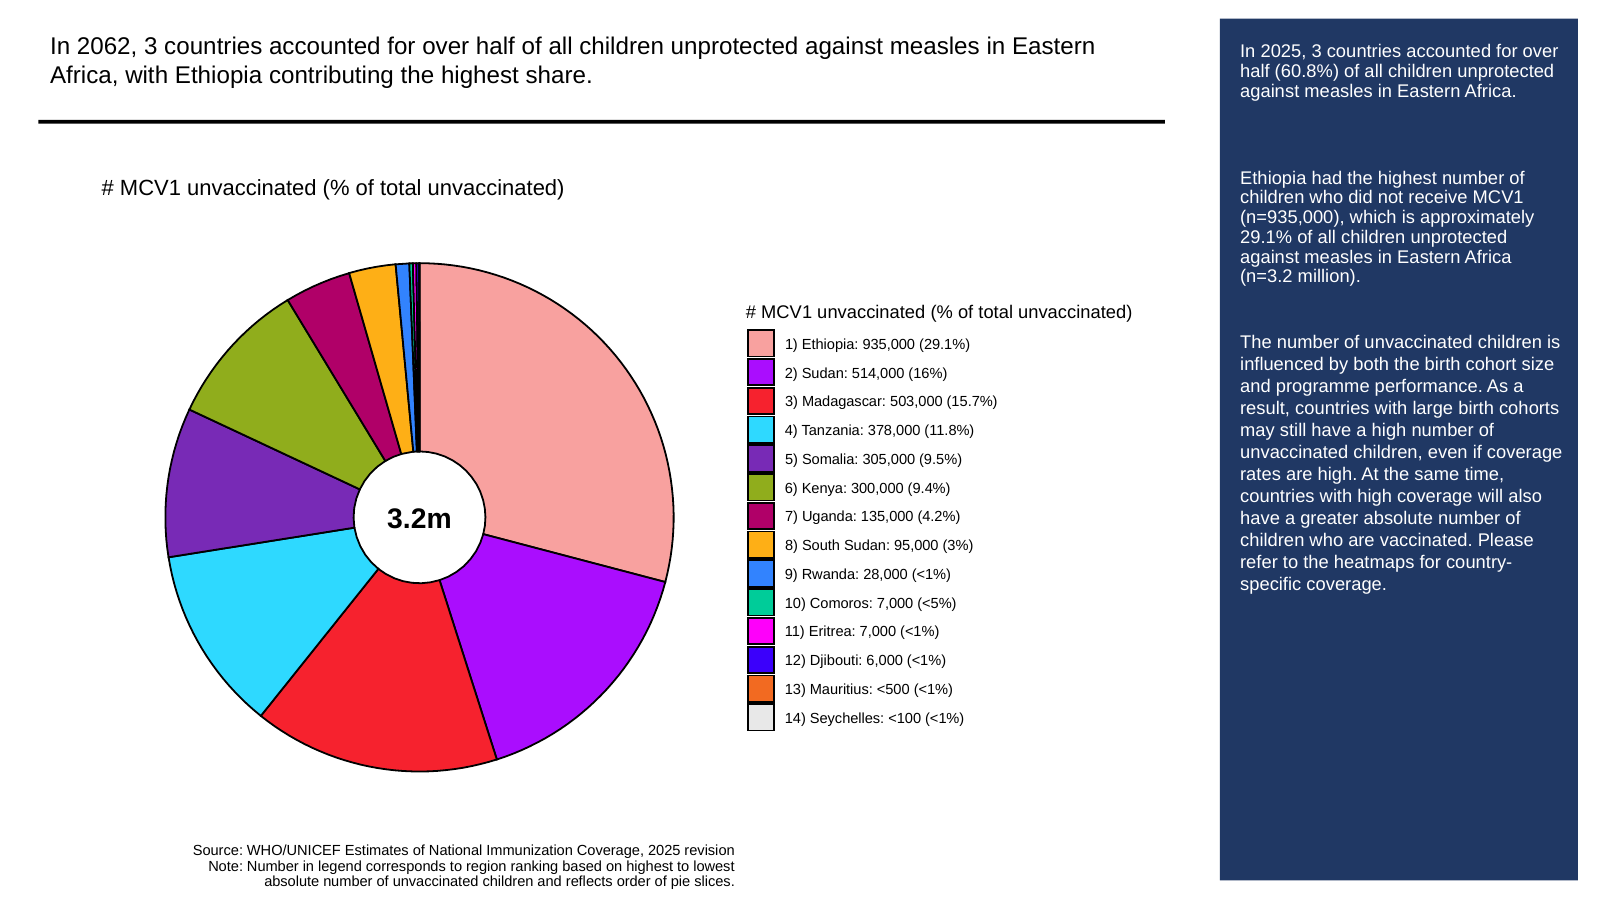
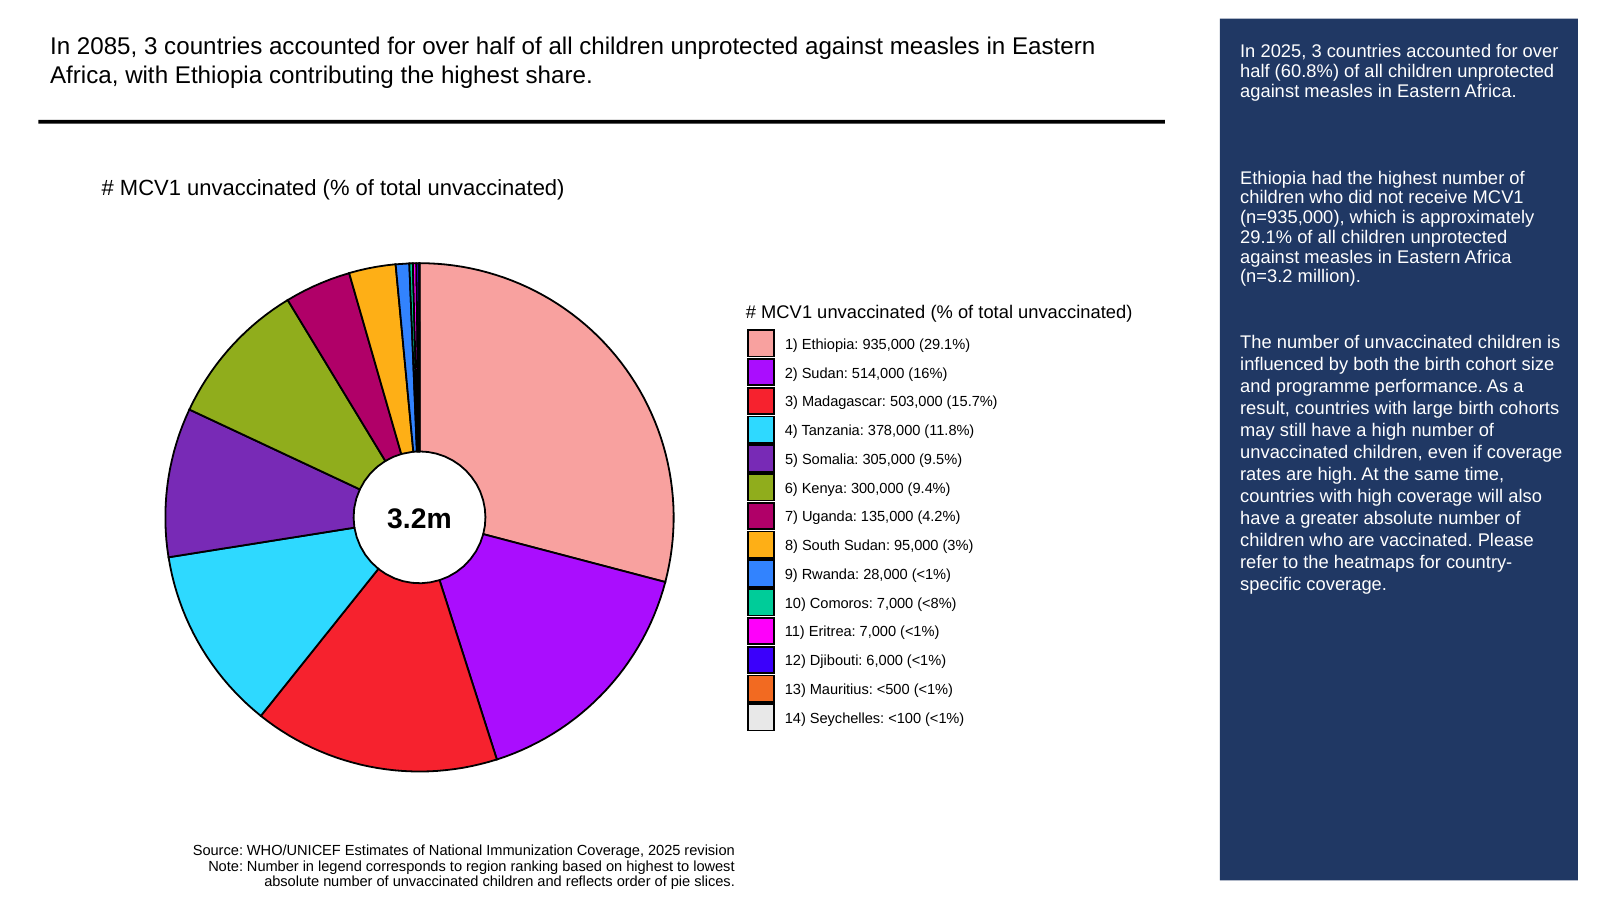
2062: 2062 -> 2085
<5%: <5% -> <8%
